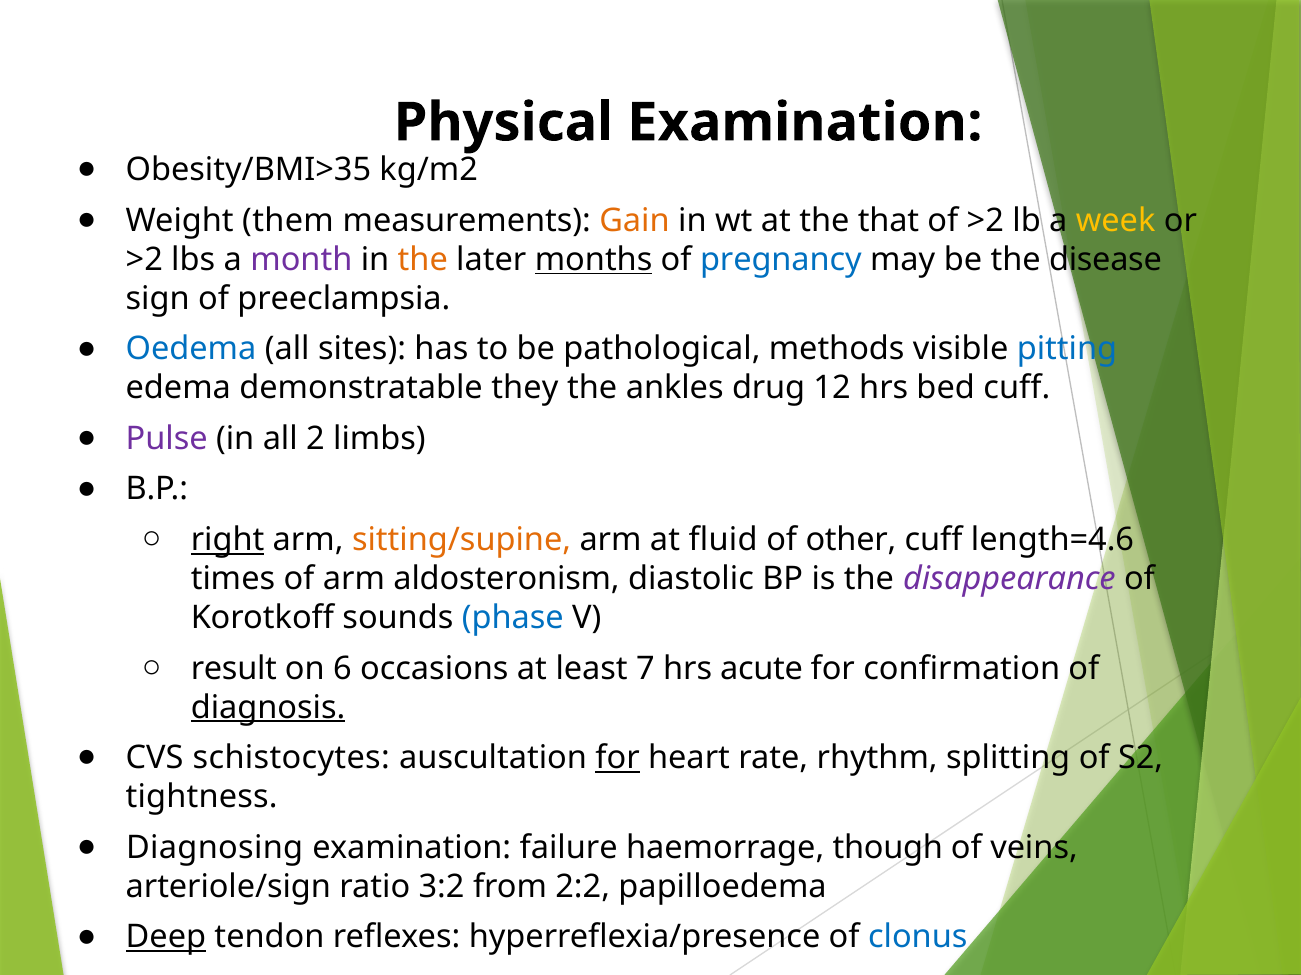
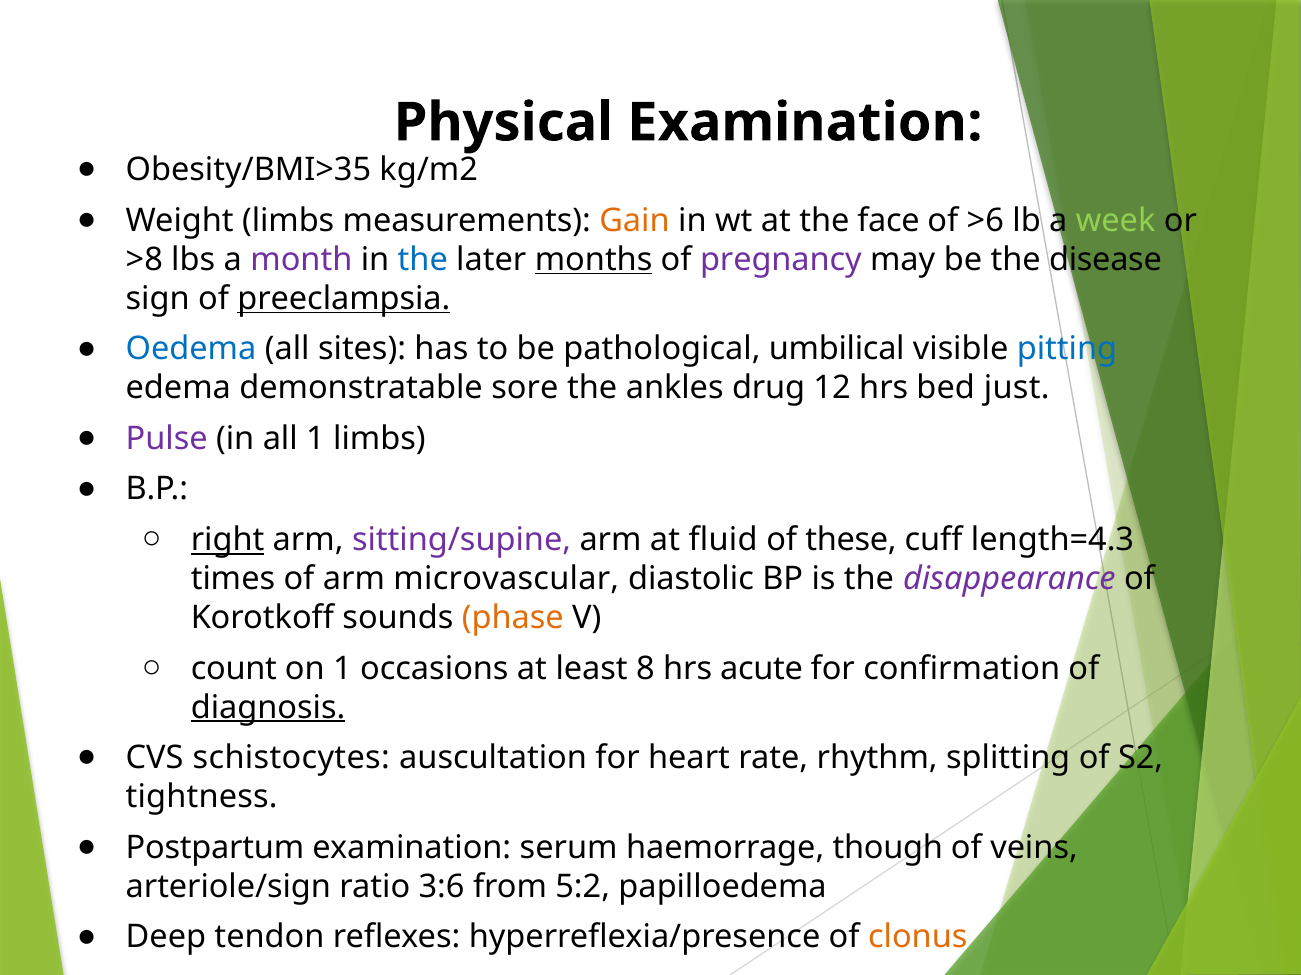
Weight them: them -> limbs
that: that -> face
of >2: >2 -> >6
week colour: yellow -> light green
>2 at (144, 260): >2 -> >8
the at (423, 260) colour: orange -> blue
pregnancy colour: blue -> purple
preeclampsia underline: none -> present
methods: methods -> umbilical
they: they -> sore
bed cuff: cuff -> just
all 2: 2 -> 1
sitting/supine colour: orange -> purple
other: other -> these
length=4.6: length=4.6 -> length=4.3
aldosteronism: aldosteronism -> microvascular
phase colour: blue -> orange
result: result -> count
on 6: 6 -> 1
7: 7 -> 8
for at (618, 758) underline: present -> none
Diagnosing: Diagnosing -> Postpartum
failure: failure -> serum
3:2: 3:2 -> 3:6
2:2: 2:2 -> 5:2
Deep underline: present -> none
clonus colour: blue -> orange
